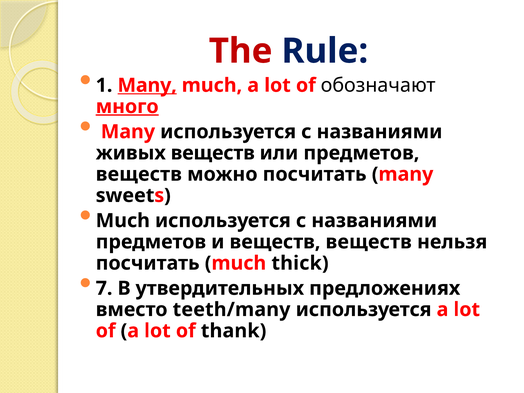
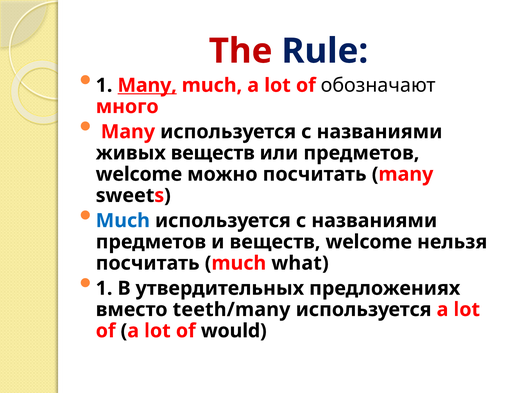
много underline: present -> none
веществ at (139, 174): веществ -> welcome
Much at (123, 221) colour: black -> blue
веществ веществ: веществ -> welcome
thick: thick -> what
7 at (104, 288): 7 -> 1
thank: thank -> would
